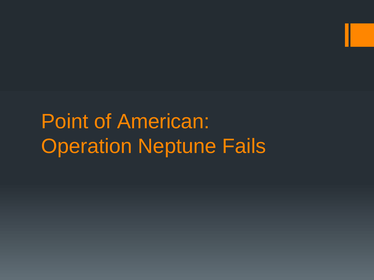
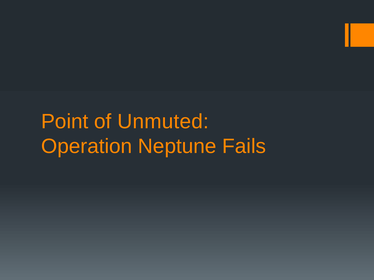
American: American -> Unmuted
